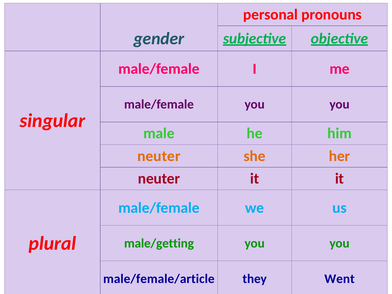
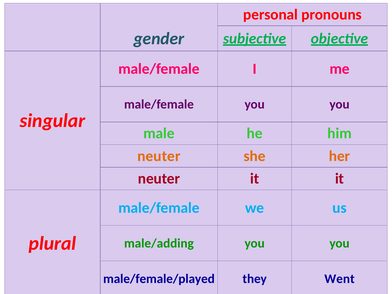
male/getting: male/getting -> male/adding
male/female/article: male/female/article -> male/female/played
